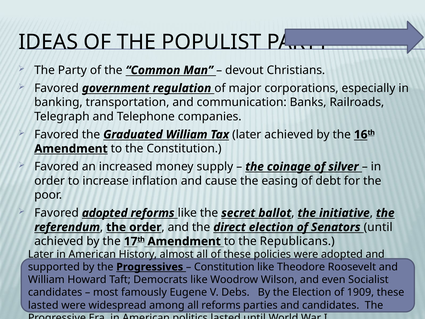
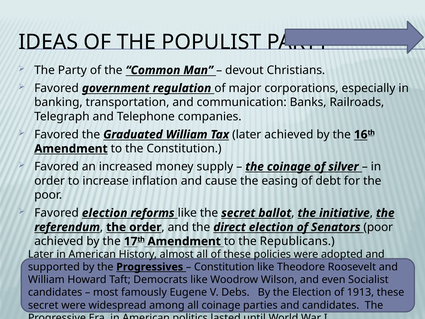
Favored adopted: adopted -> election
Senators until: until -> poor
1909: 1909 -> 1913
lasted at (43, 305): lasted -> secret
all reforms: reforms -> coinage
